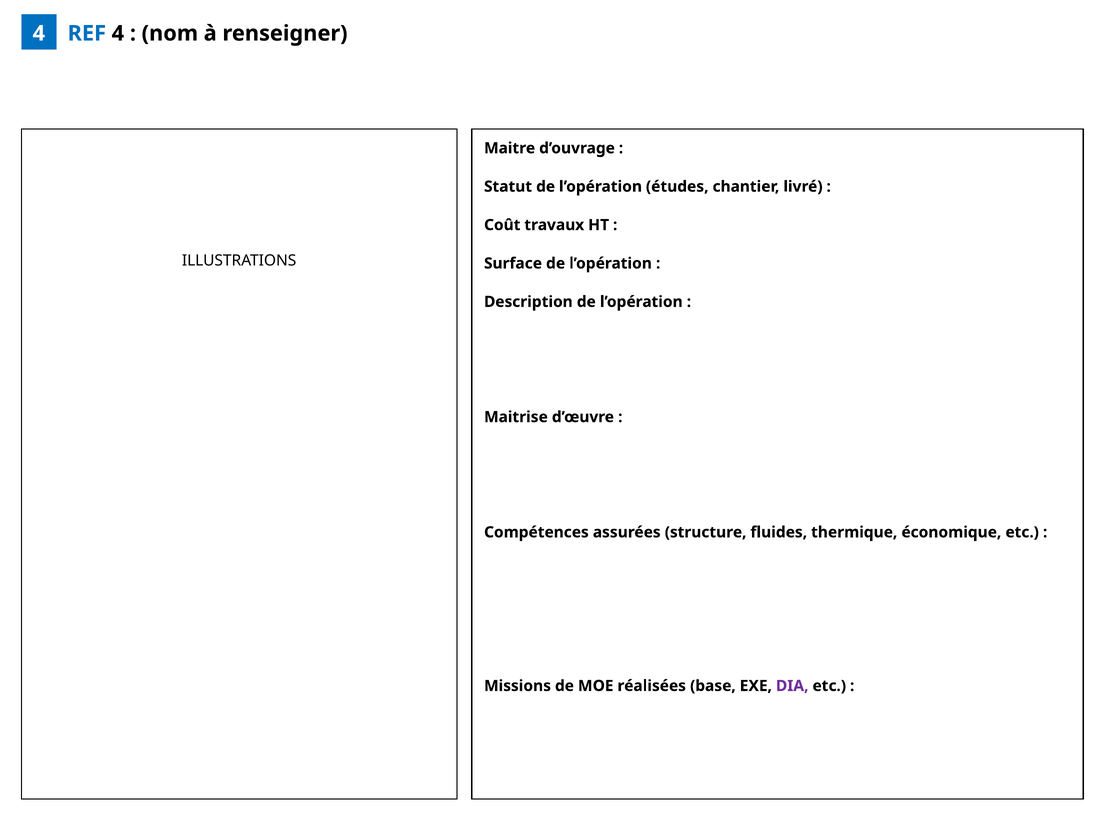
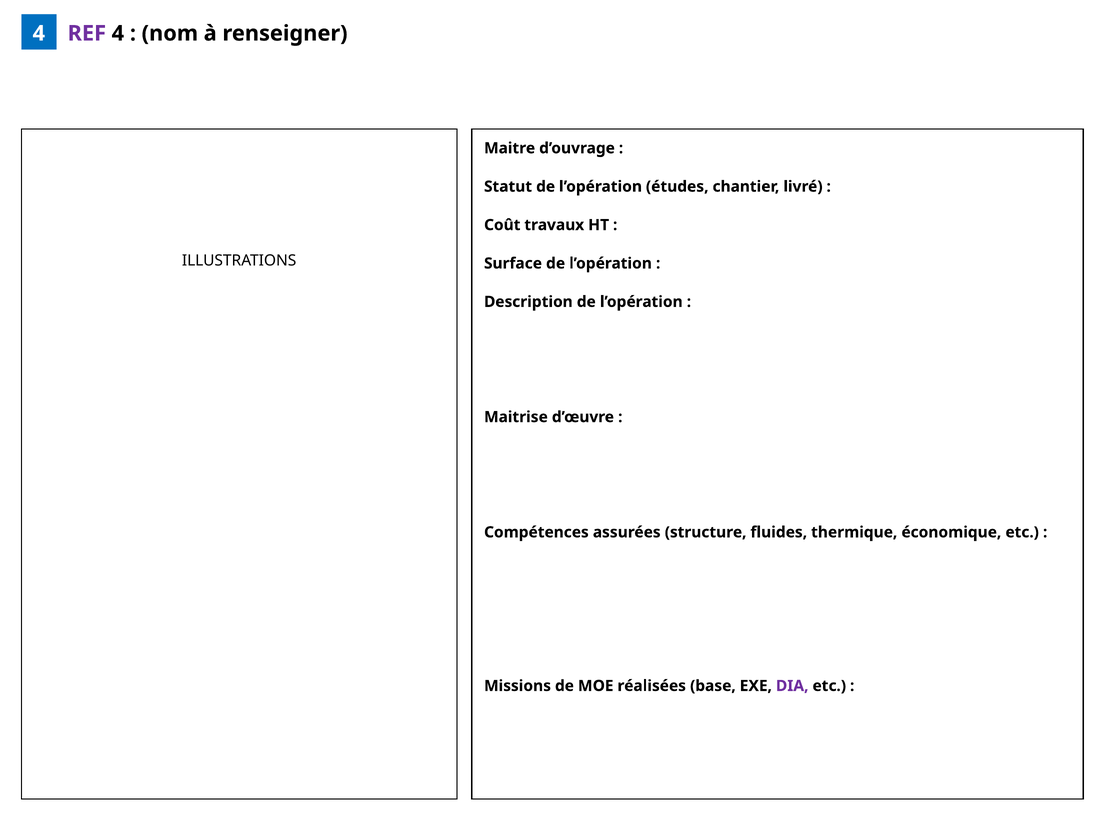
REF colour: blue -> purple
